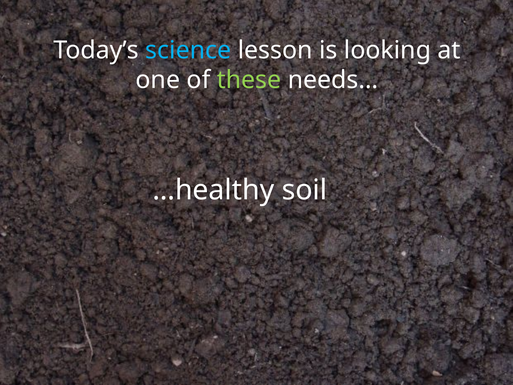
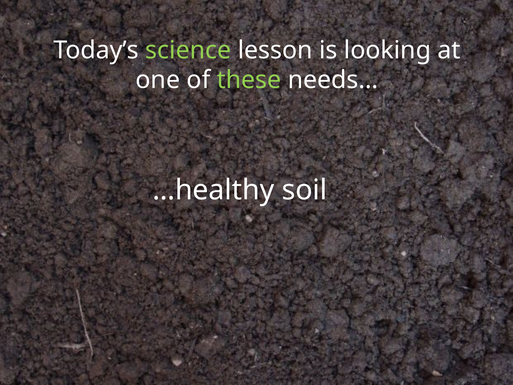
science colour: light blue -> light green
